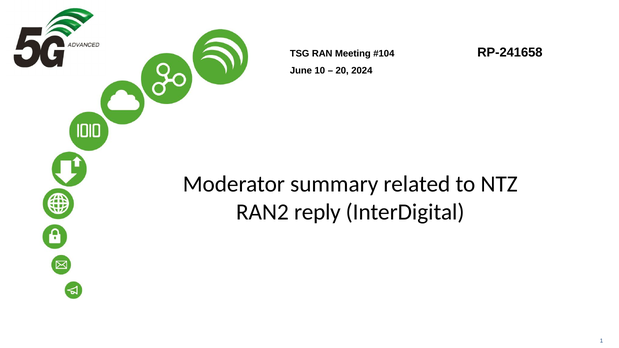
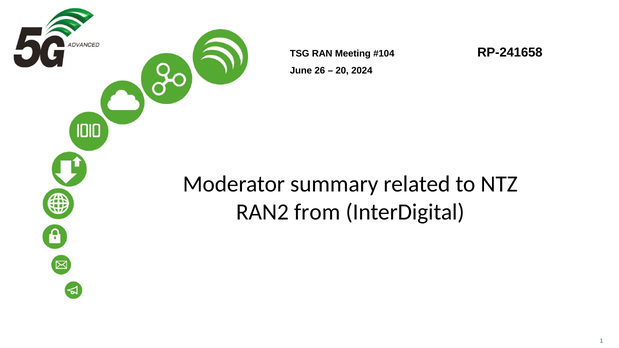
10: 10 -> 26
reply: reply -> from
